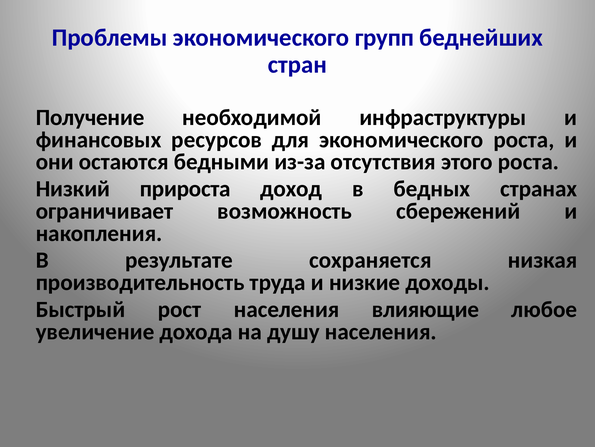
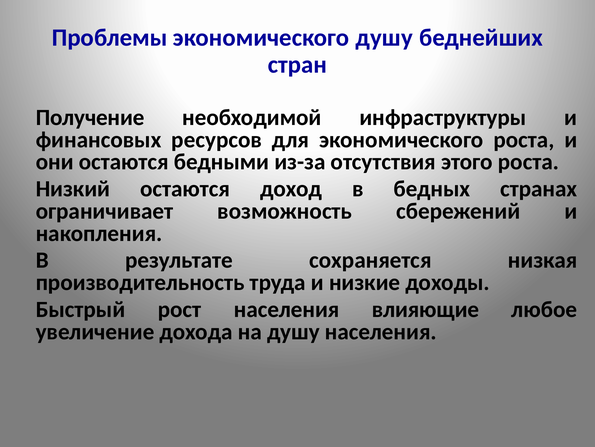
экономического групп: групп -> душу
Низкий прироста: прироста -> остаются
